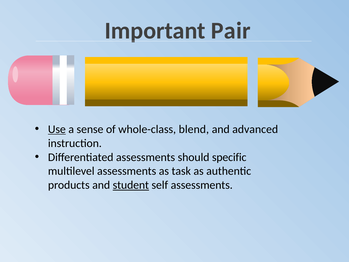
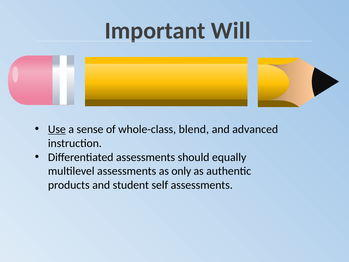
Pair: Pair -> Will
specific: specific -> equally
task: task -> only
student underline: present -> none
